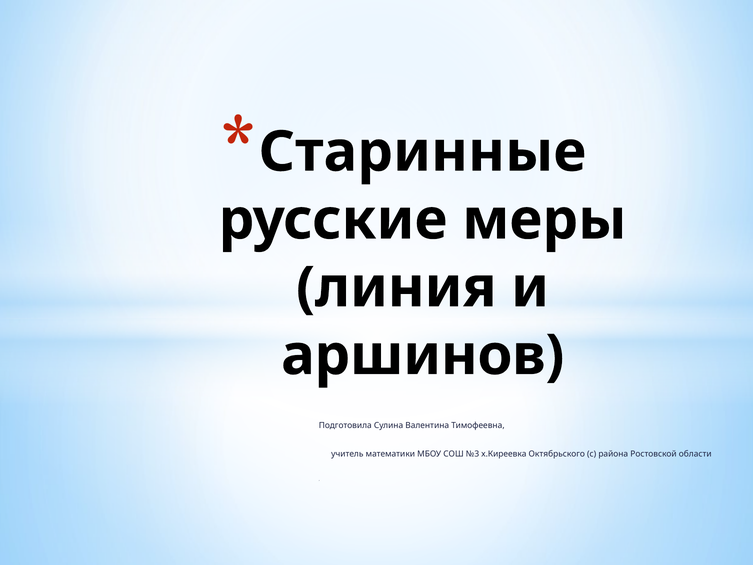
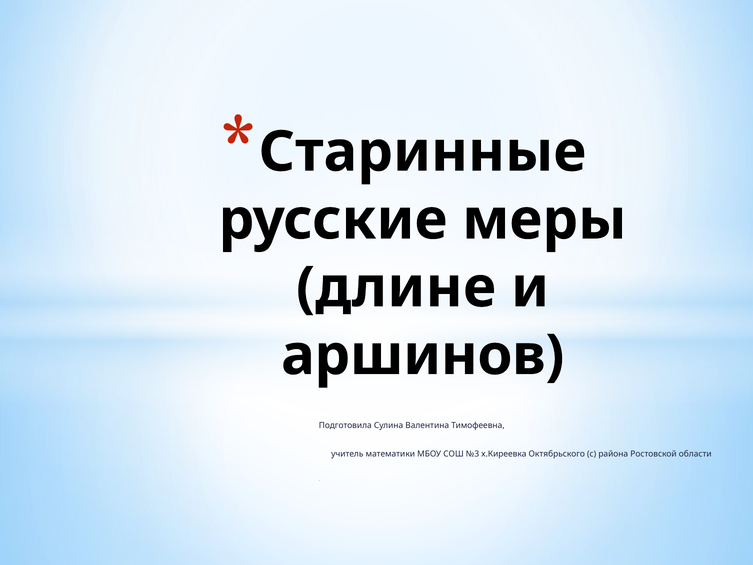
линия: линия -> длине
